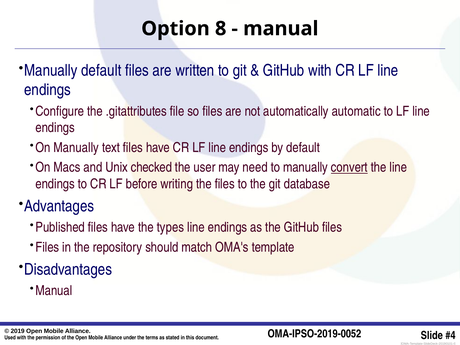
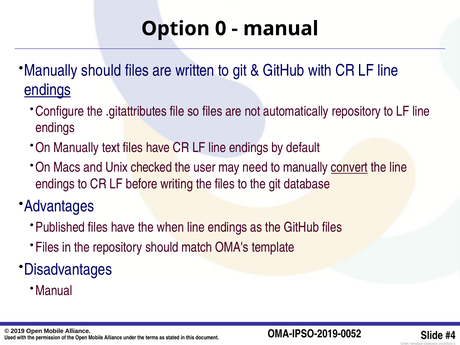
8: 8 -> 0
Manually default: default -> should
endings at (48, 90) underline: none -> present
automatically automatic: automatic -> repository
types: types -> when
